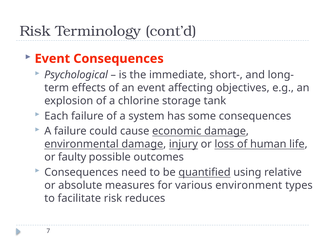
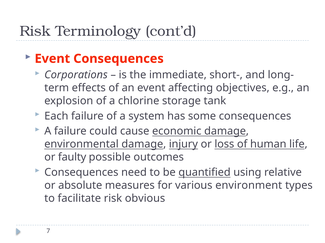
Psychological: Psychological -> Corporations
reduces: reduces -> obvious
